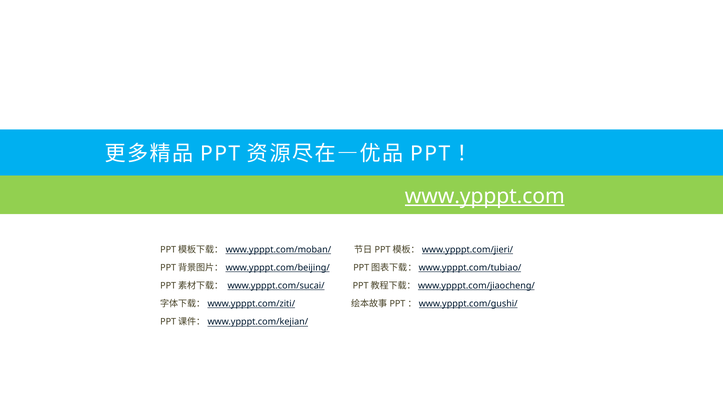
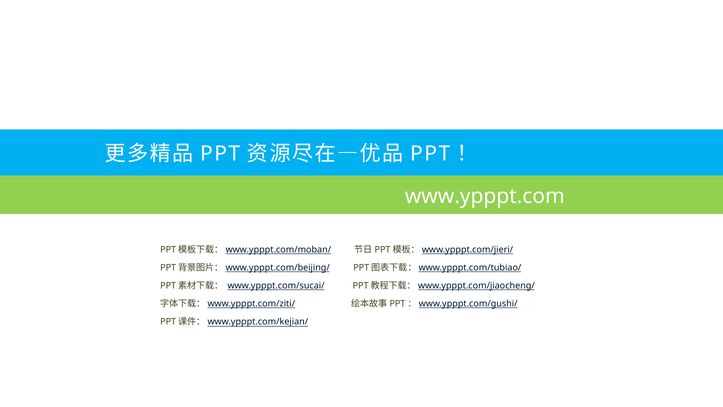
www.ypppt.com underline: present -> none
